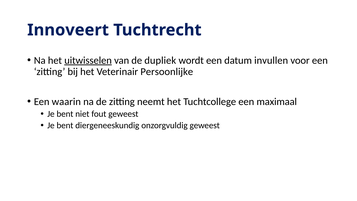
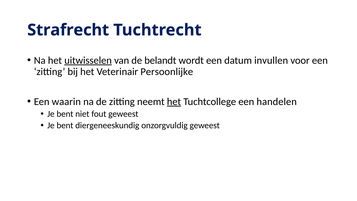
Innoveert: Innoveert -> Strafrecht
dupliek: dupliek -> belandt
het at (174, 102) underline: none -> present
maximaal: maximaal -> handelen
